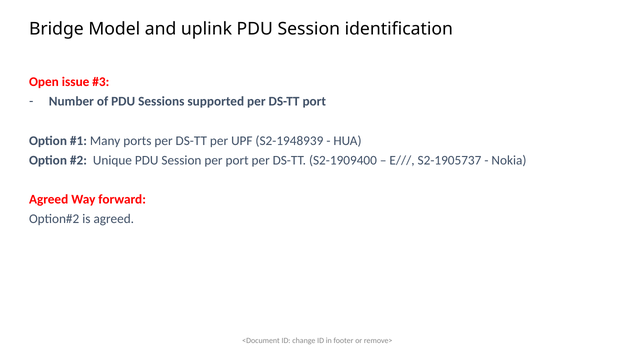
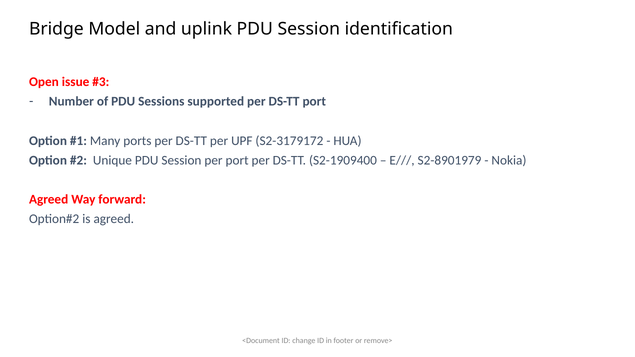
S2-1948939: S2-1948939 -> S2-3179172
S2-1905737: S2-1905737 -> S2-8901979
